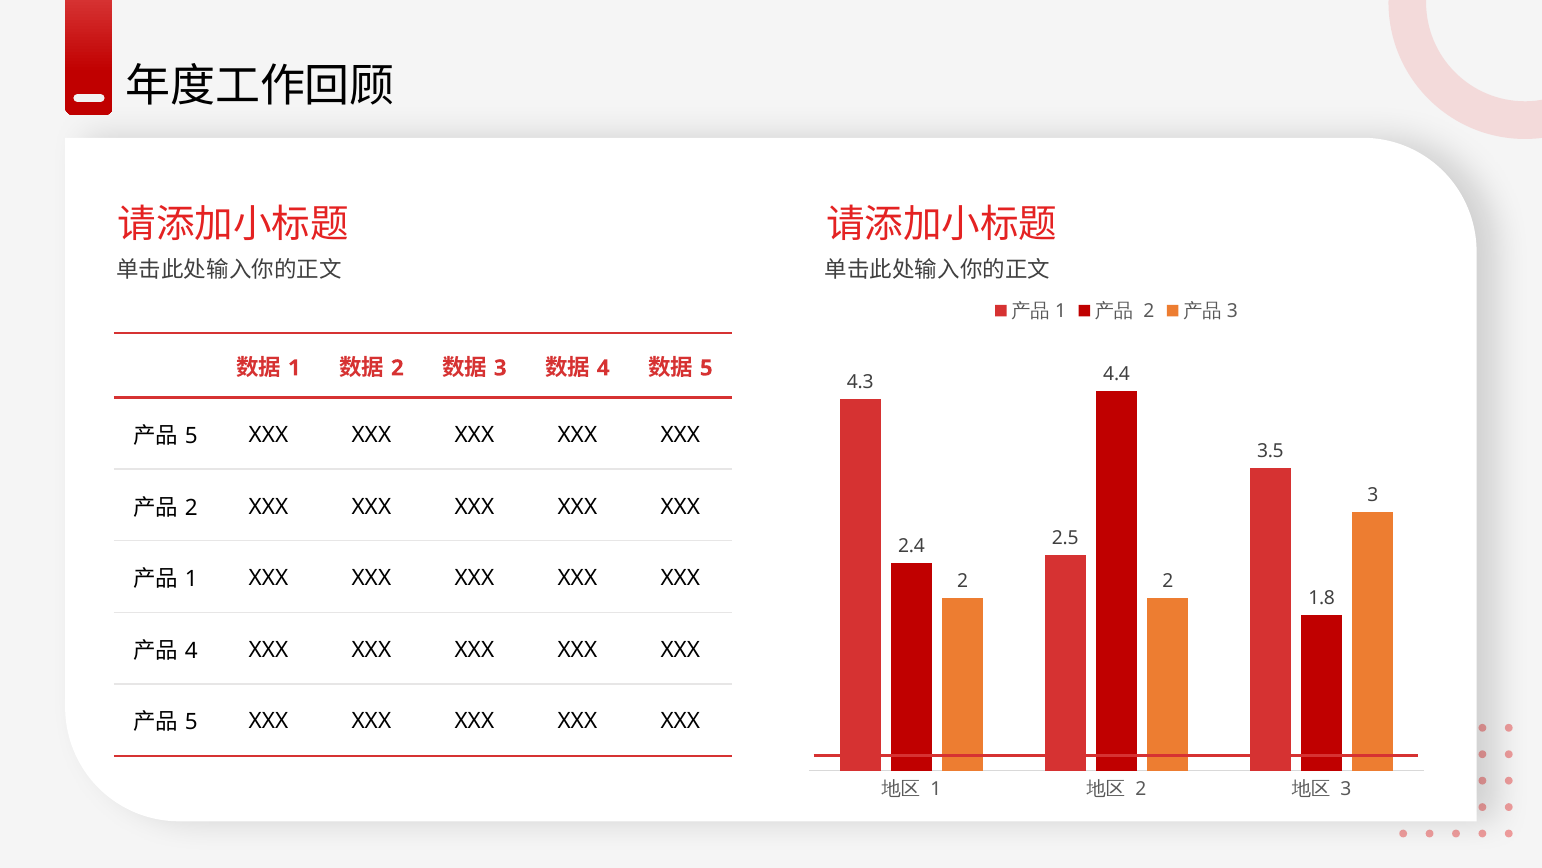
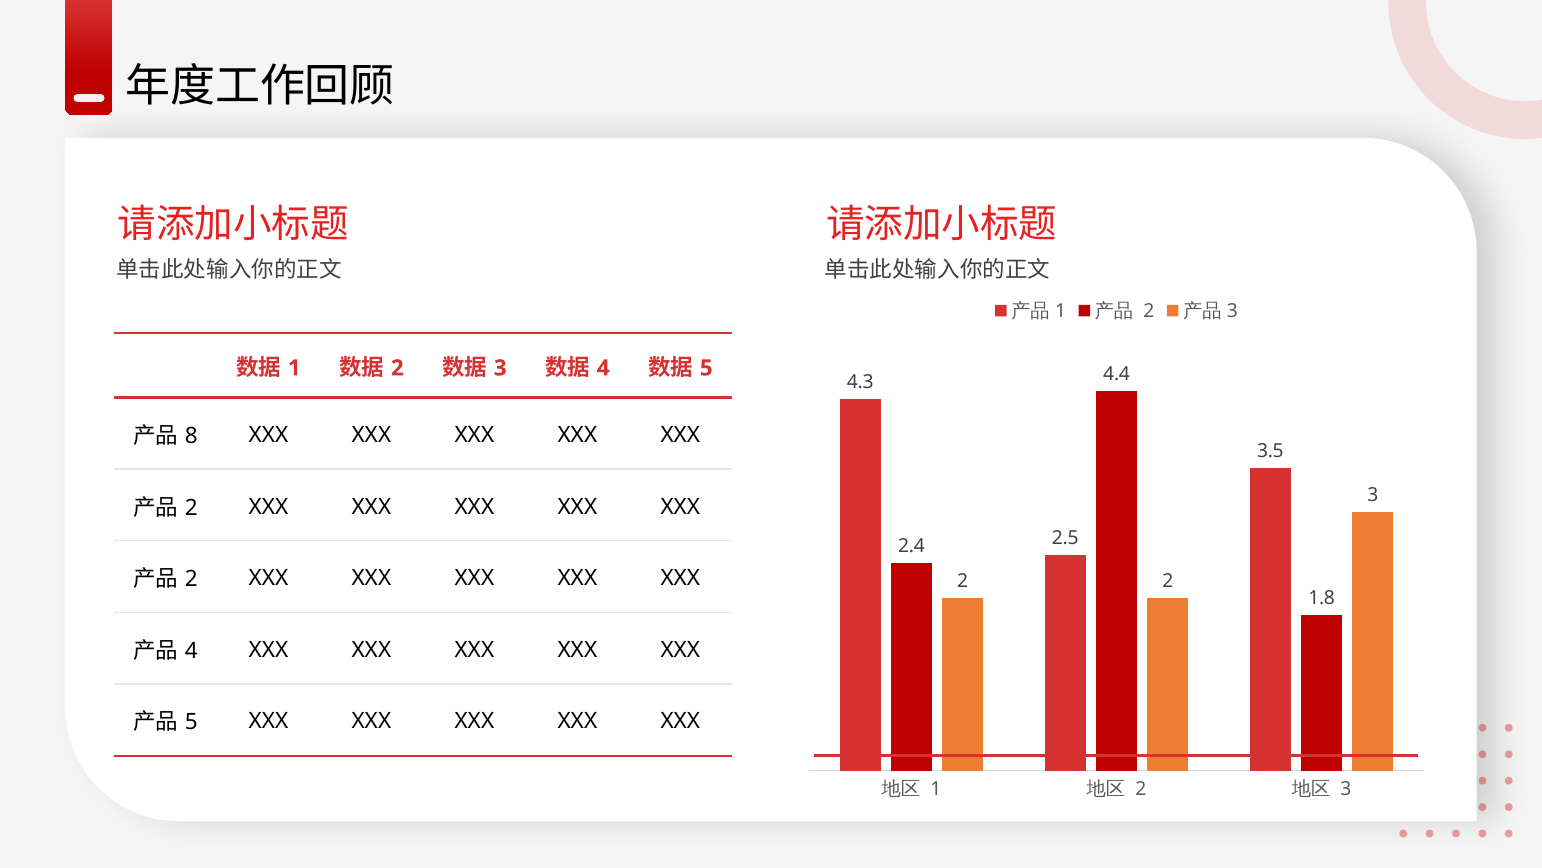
5 at (191, 436): 5 -> 8
1 at (191, 579): 1 -> 2
